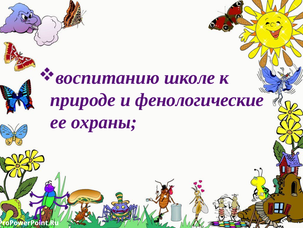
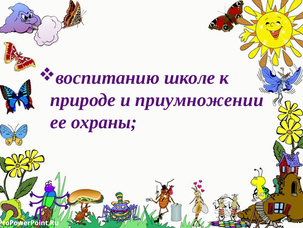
фенологические: фенологические -> приумножении
